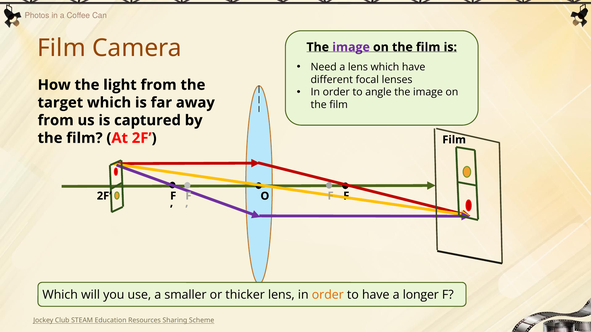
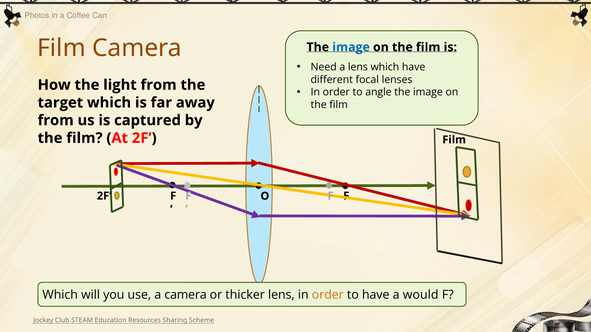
image at (351, 47) colour: purple -> blue
a smaller: smaller -> camera
longer: longer -> would
